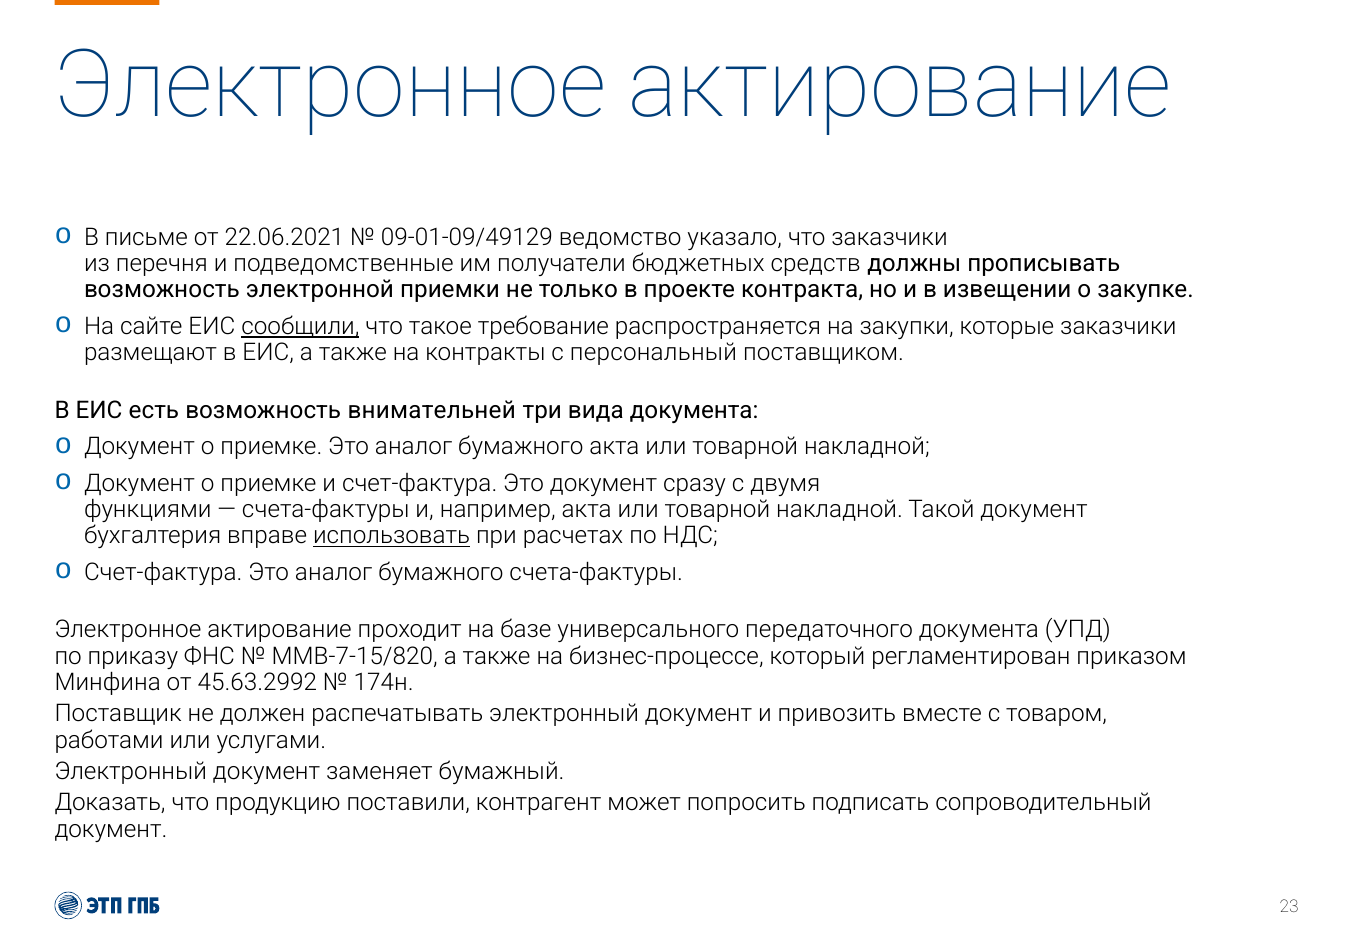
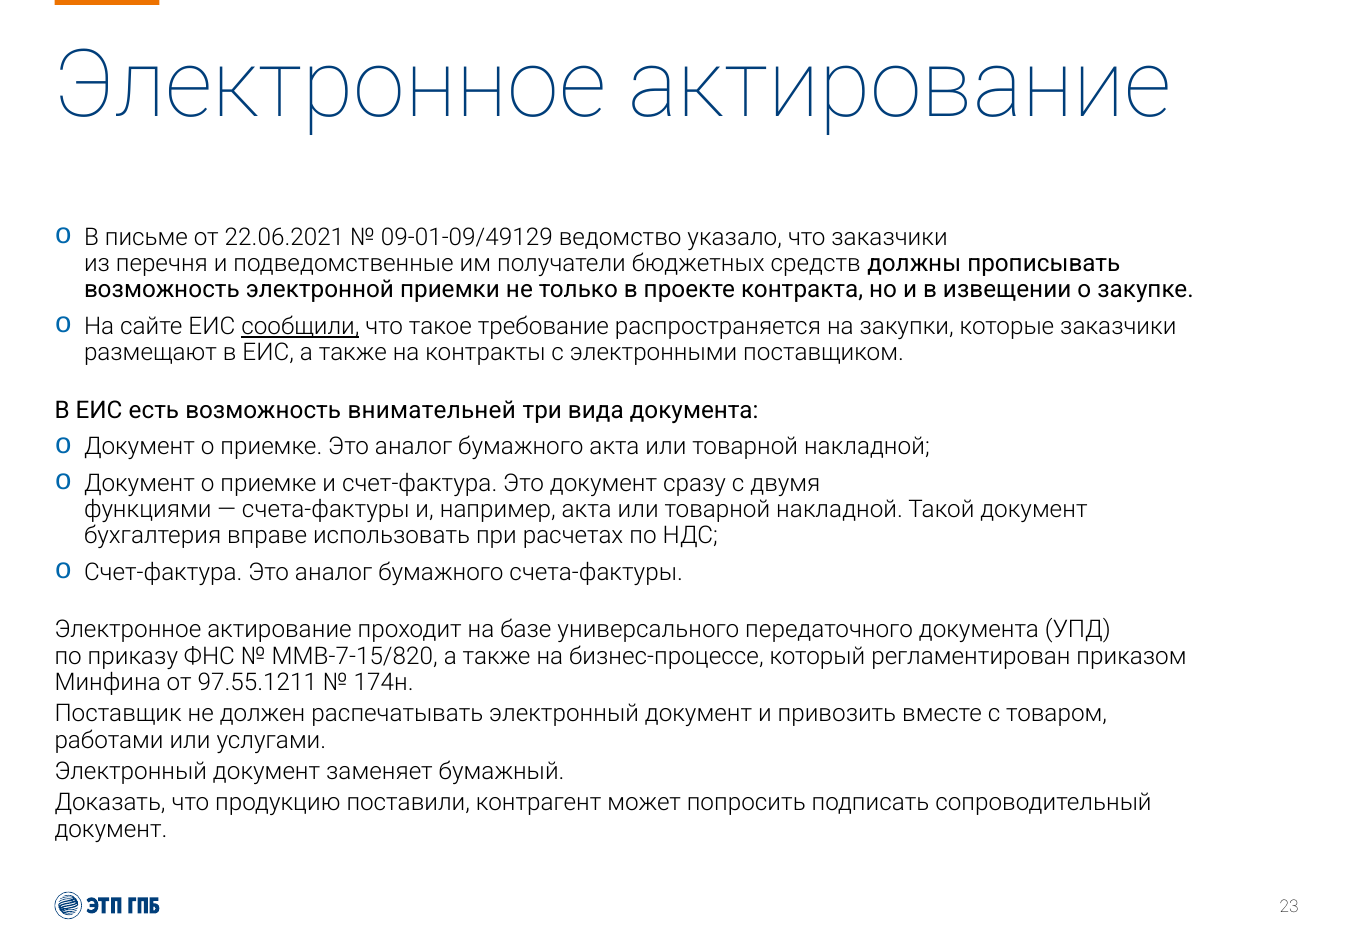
персональный: персональный -> электронными
использовать underline: present -> none
45.63.2992: 45.63.2992 -> 97.55.1211
